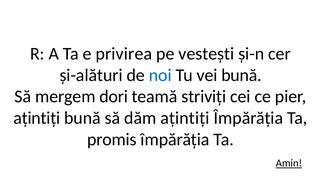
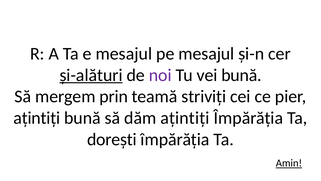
e privirea: privirea -> mesajul
pe vestești: vestești -> mesajul
și-alături underline: none -> present
noi colour: blue -> purple
dori: dori -> prin
promis: promis -> dorești
